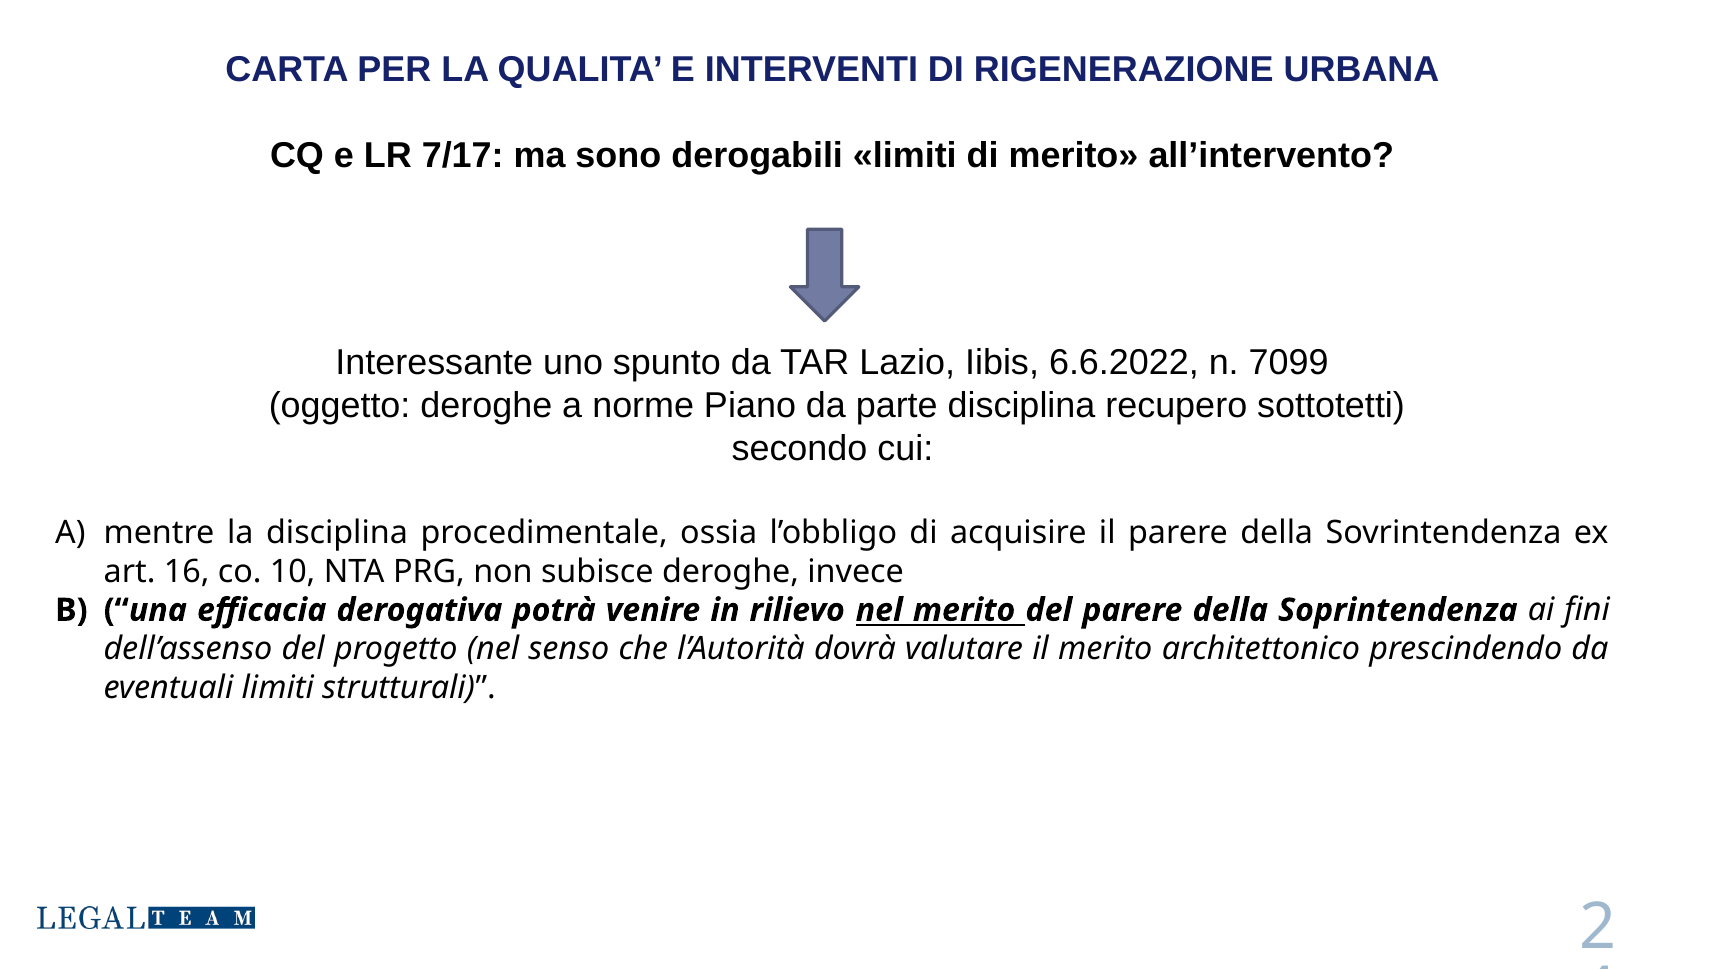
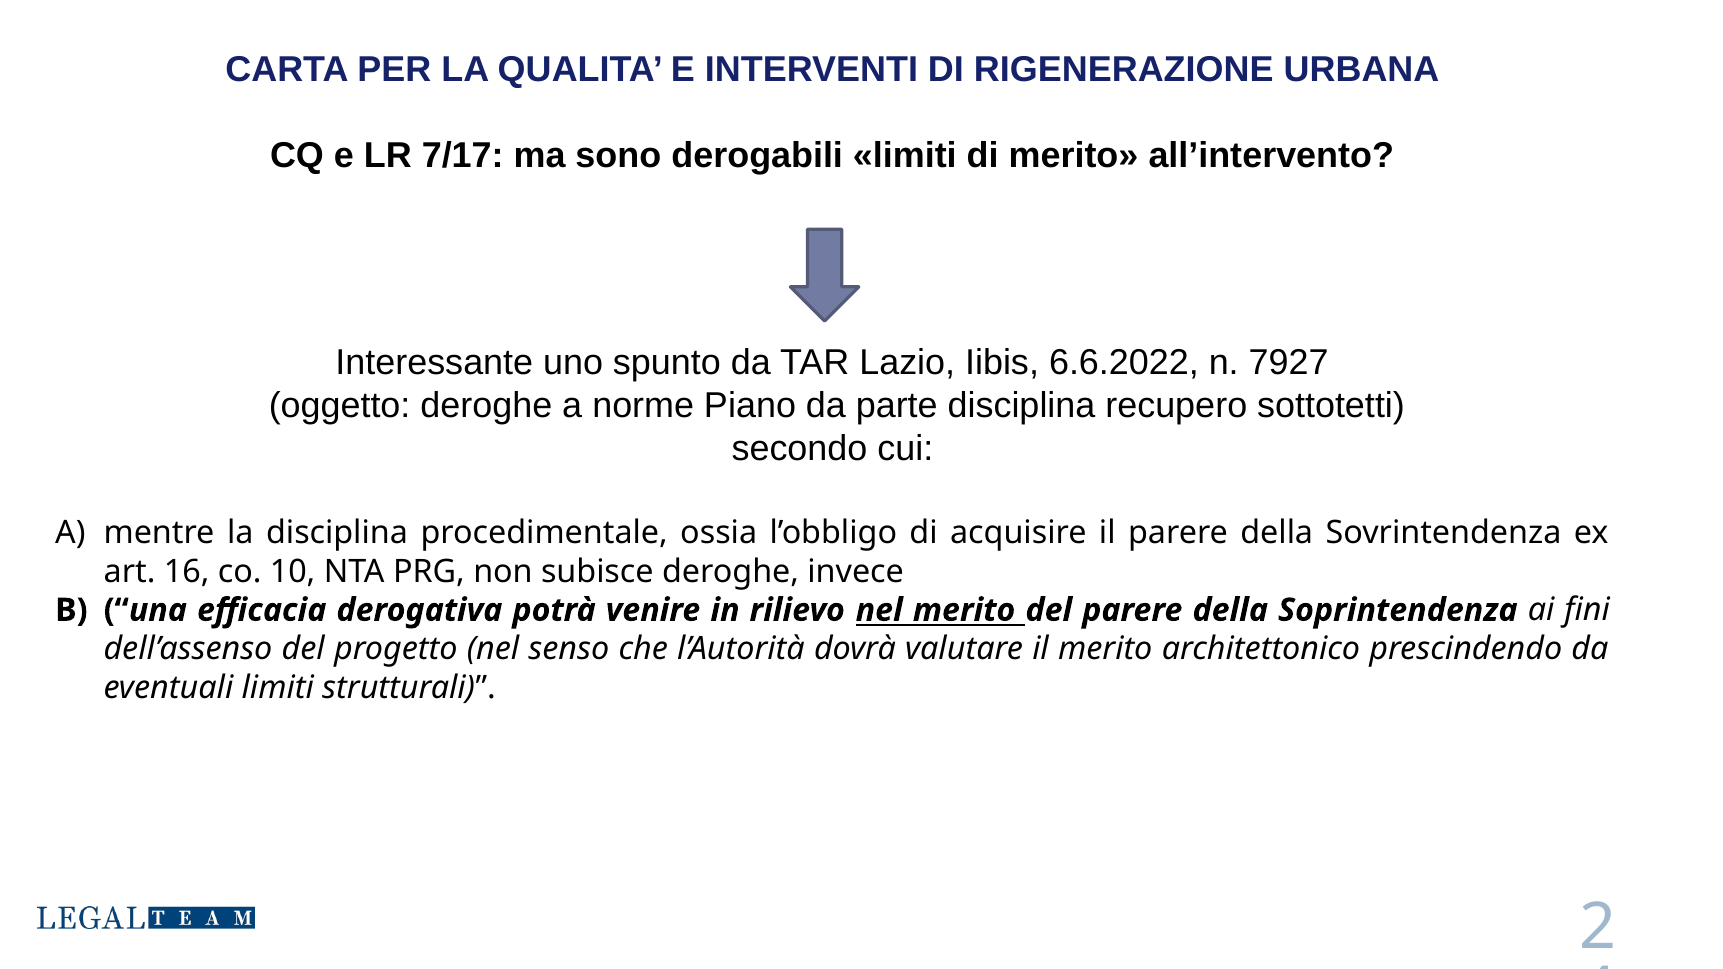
7099: 7099 -> 7927
